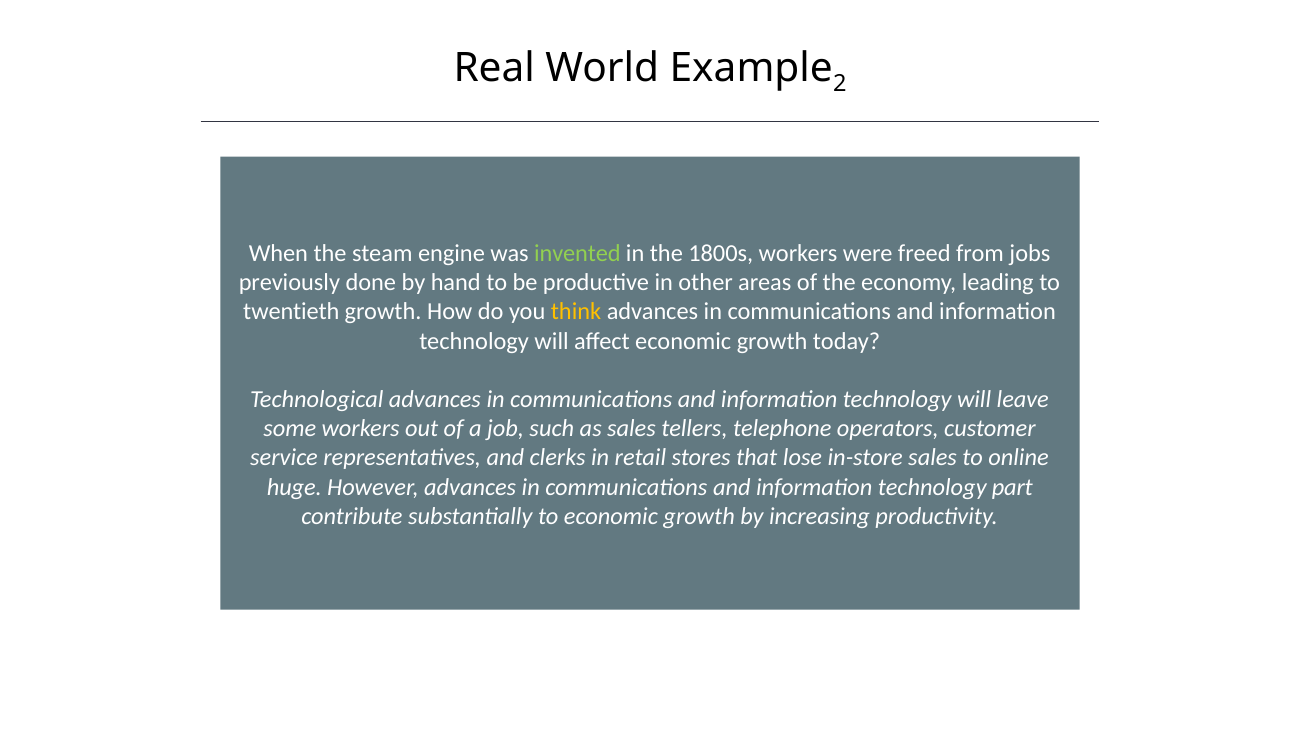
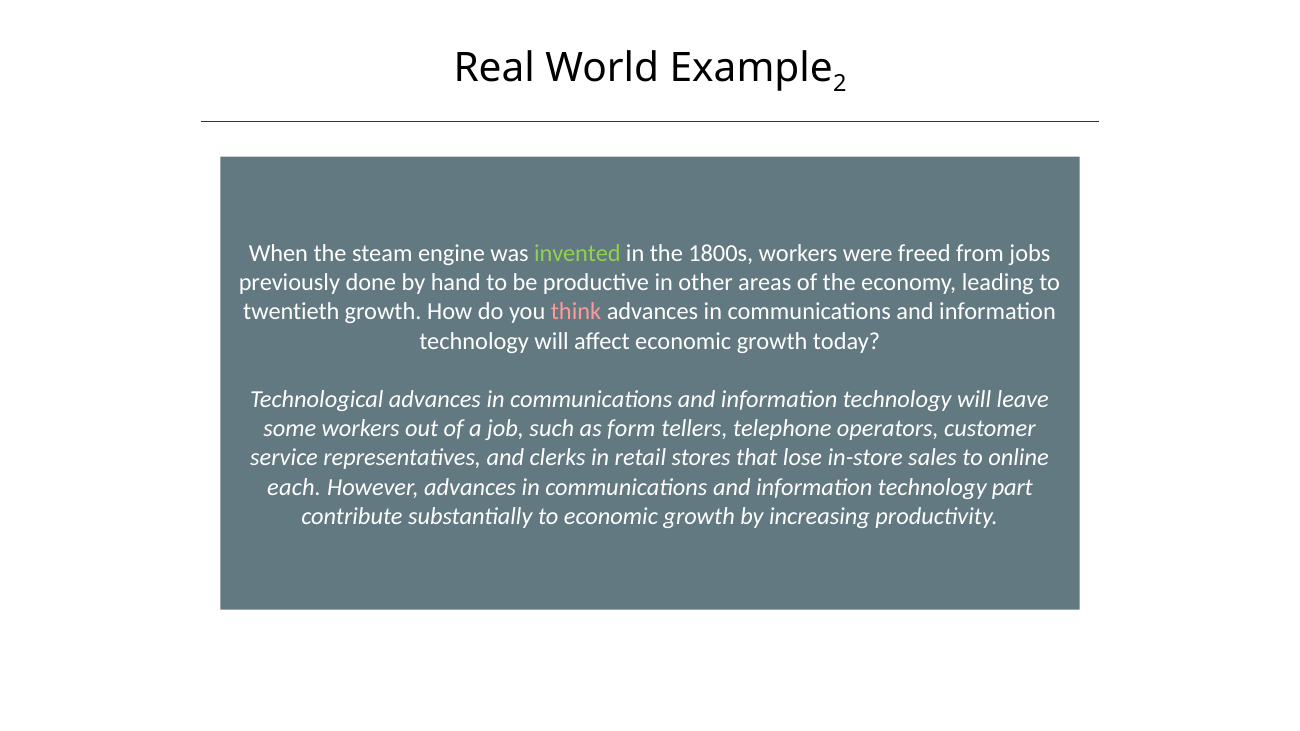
think colour: yellow -> pink
as sales: sales -> form
huge: huge -> each
